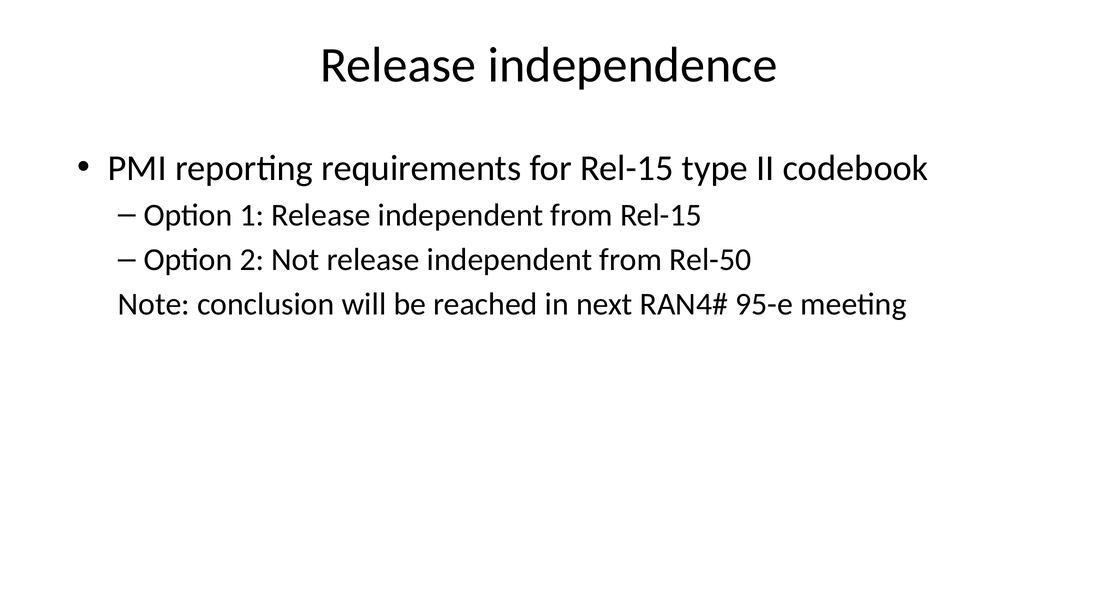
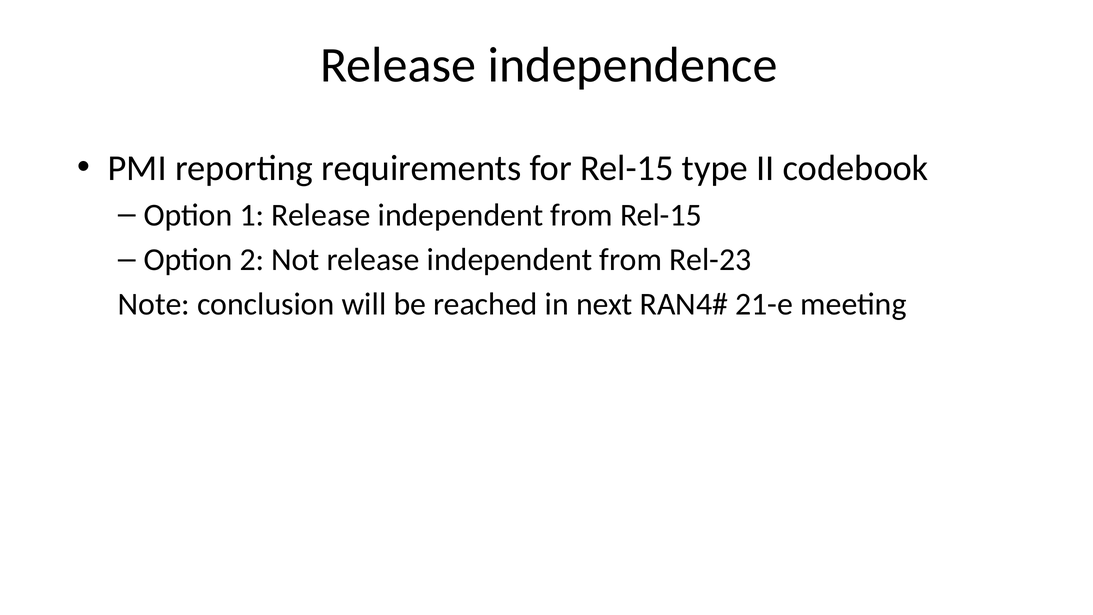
Rel-50: Rel-50 -> Rel-23
95-e: 95-e -> 21-e
